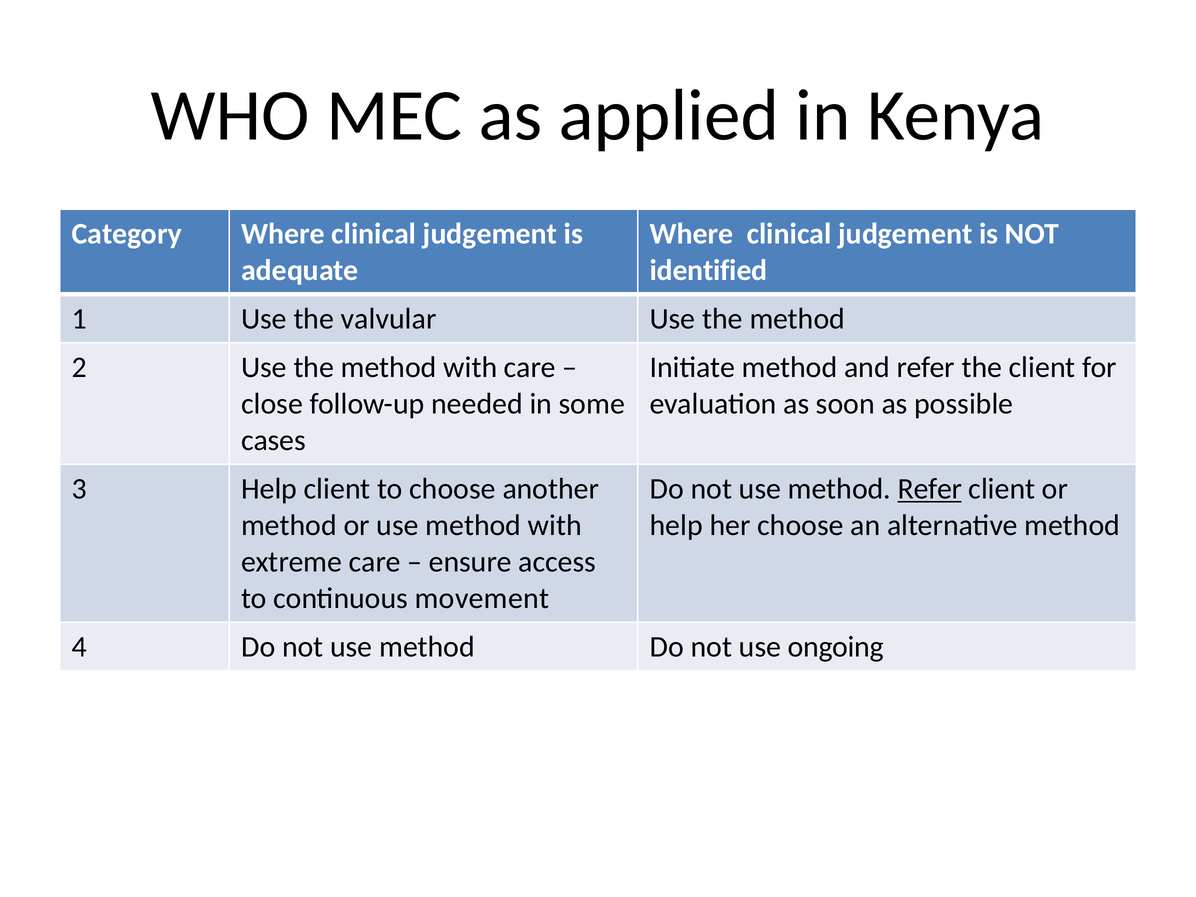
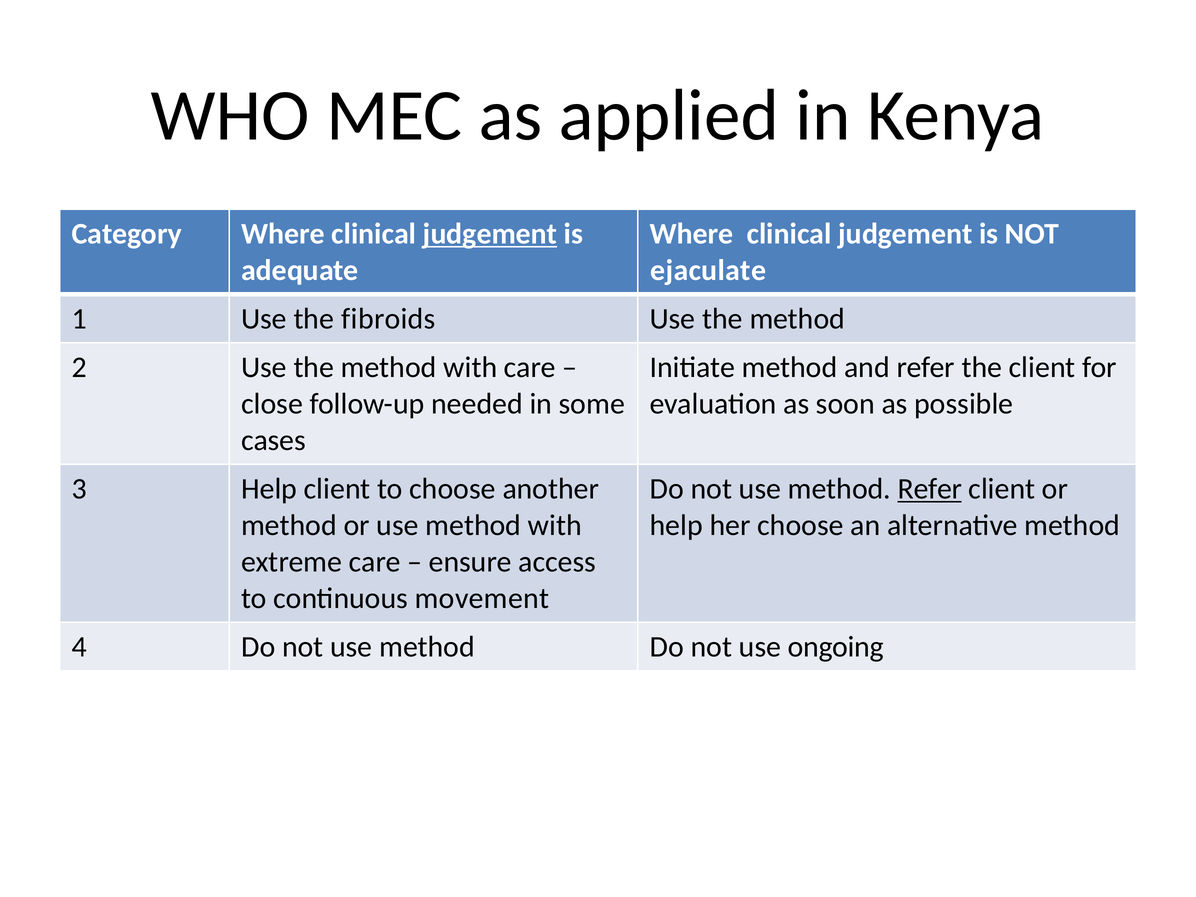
judgement at (490, 234) underline: none -> present
identified: identified -> ejaculate
valvular: valvular -> fibroids
